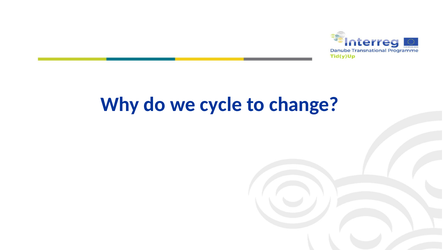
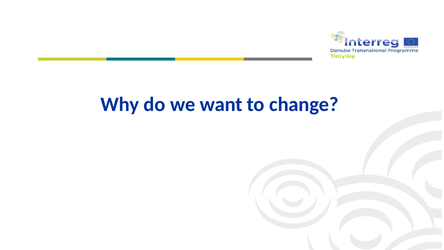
cycle: cycle -> want
